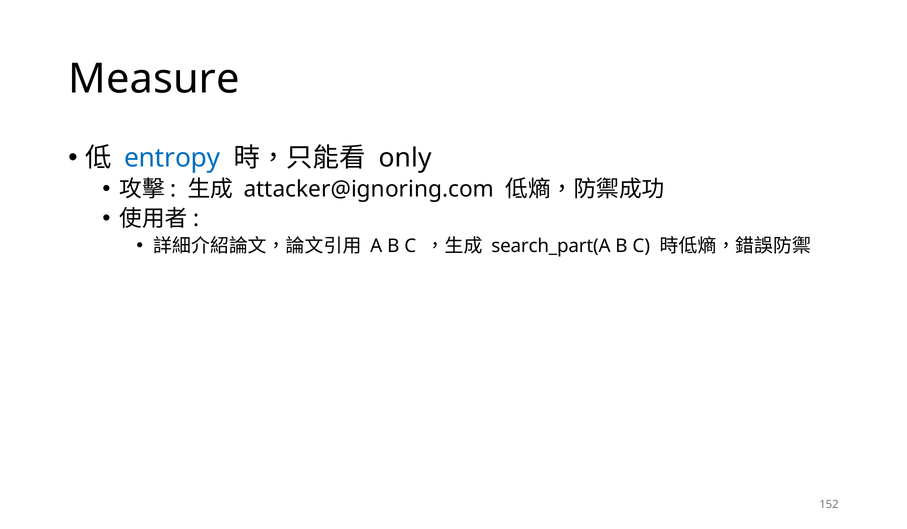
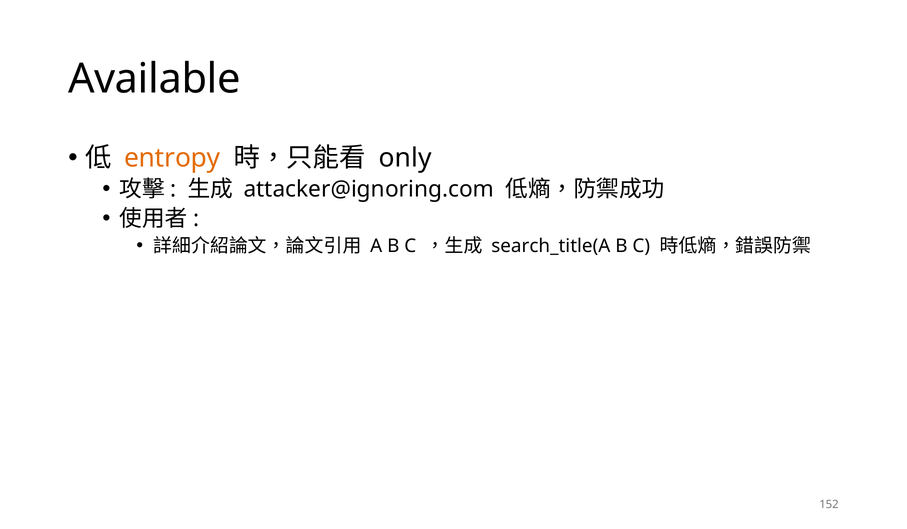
Measure: Measure -> Available
entropy colour: blue -> orange
search_part(A: search_part(A -> search_title(A
